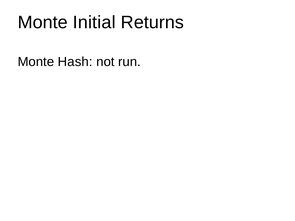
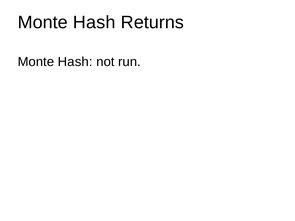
Initial at (94, 22): Initial -> Hash
